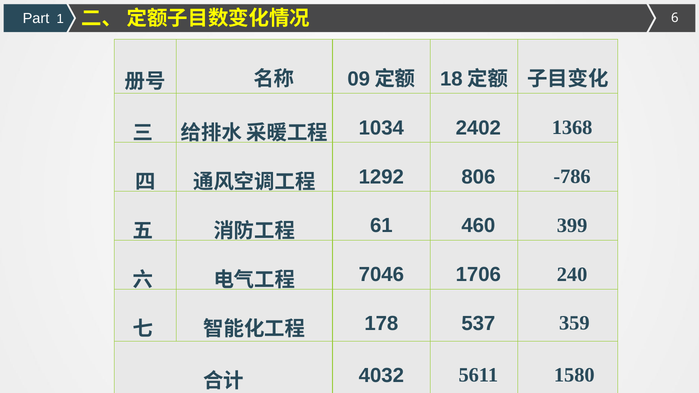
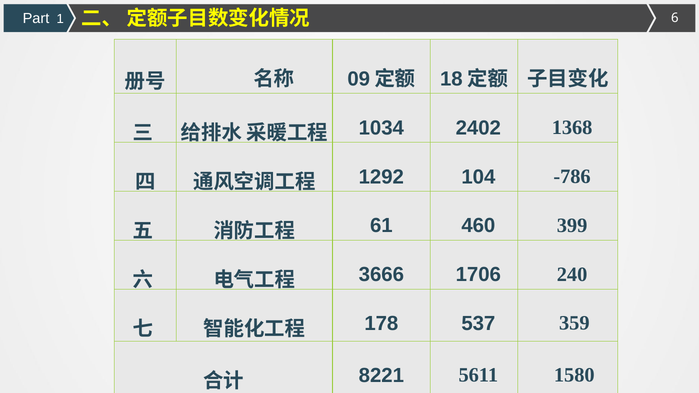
806: 806 -> 104
7046: 7046 -> 3666
4032: 4032 -> 8221
